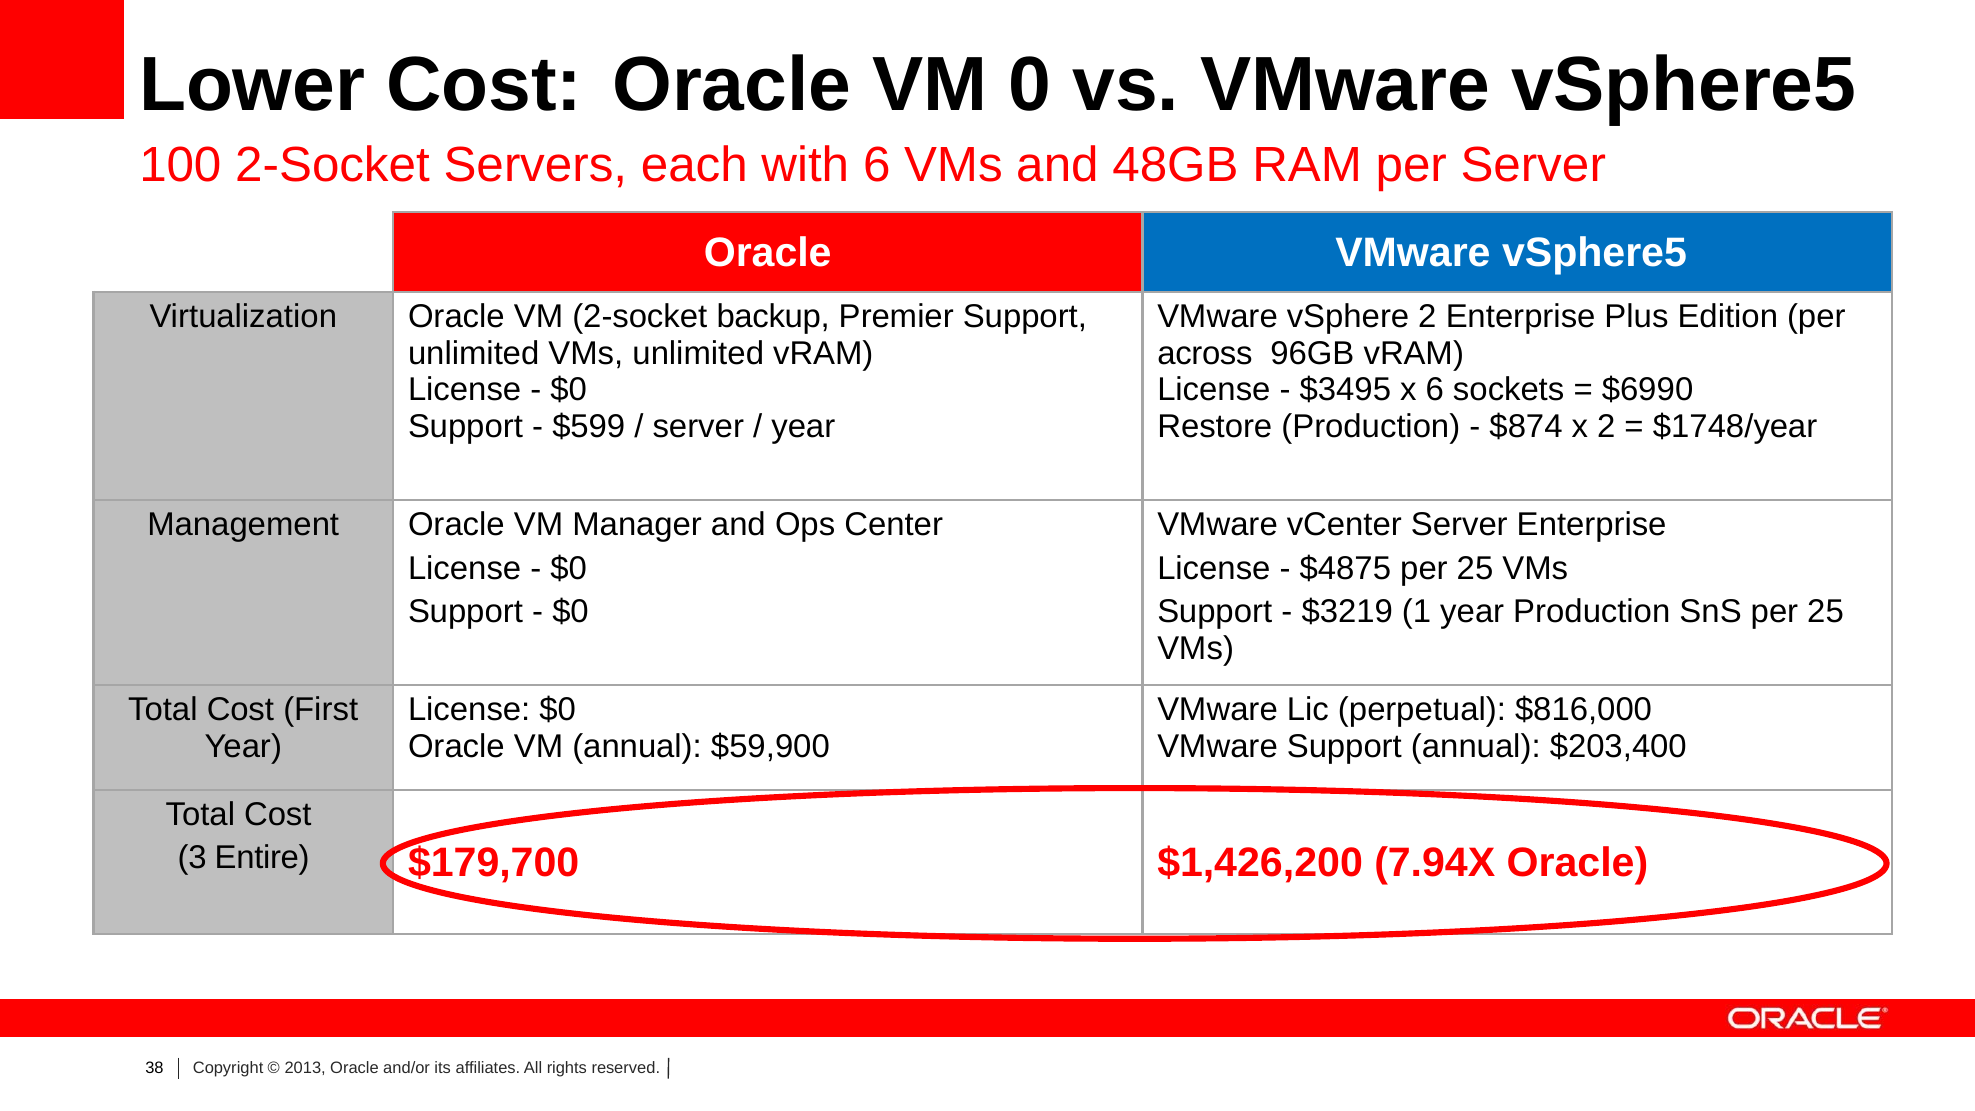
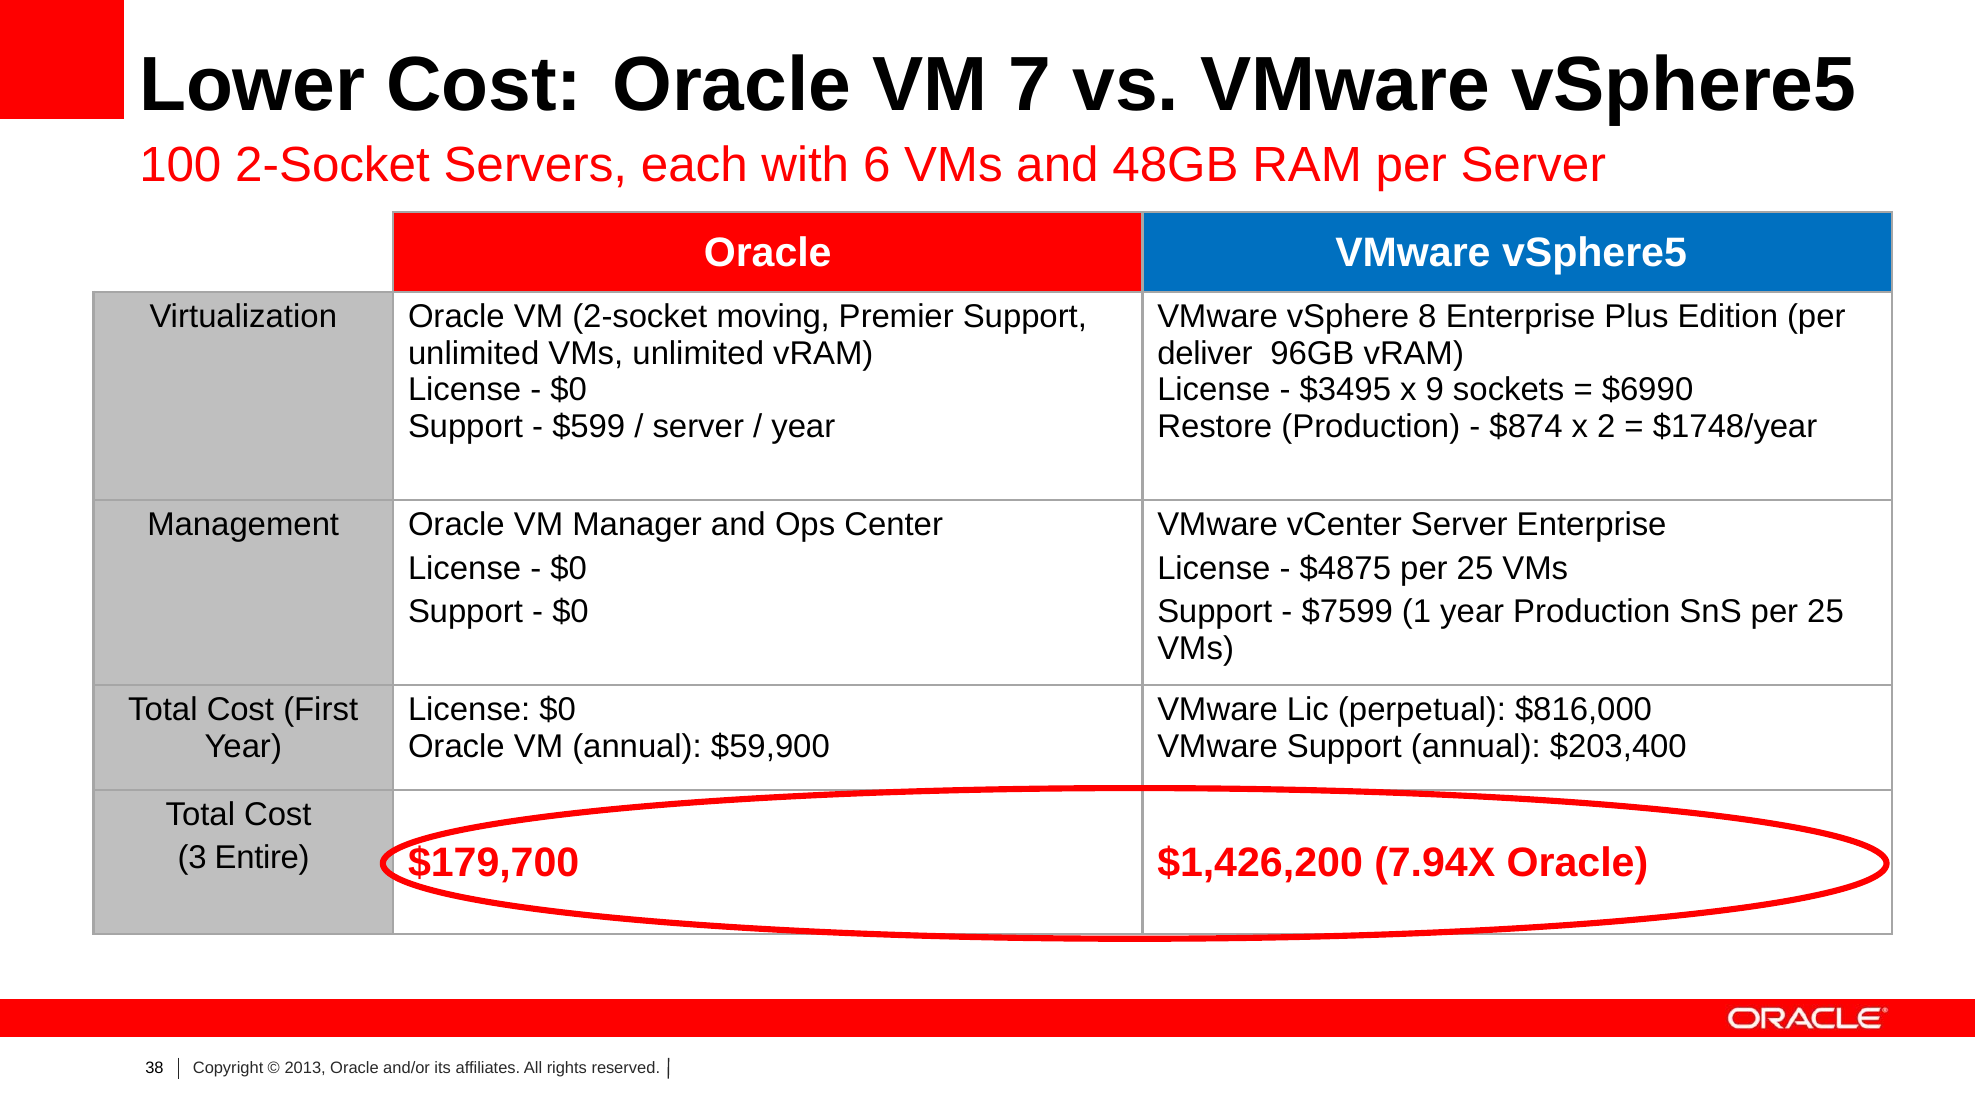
0: 0 -> 7
backup: backup -> moving
vSphere 2: 2 -> 8
across: across -> deliver
x 6: 6 -> 9
$3219: $3219 -> $7599
